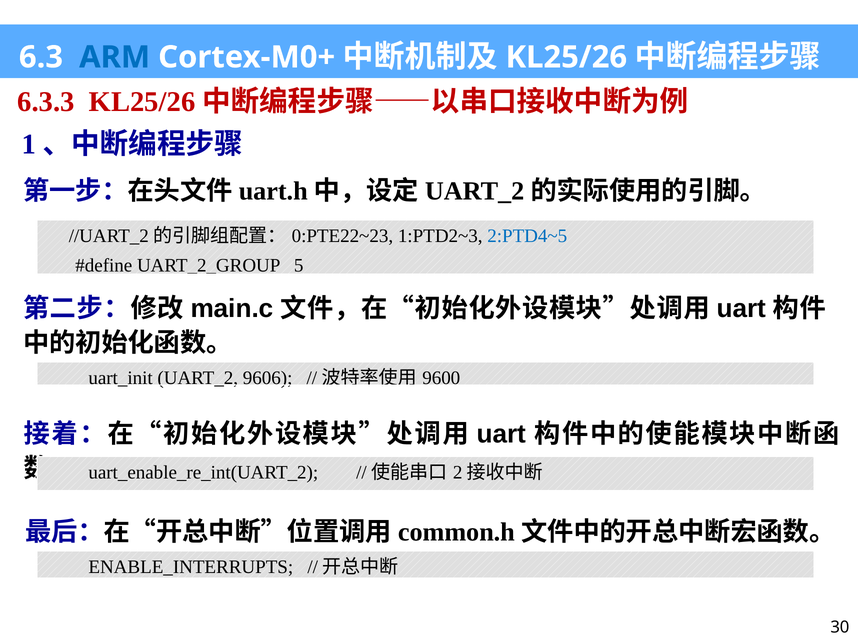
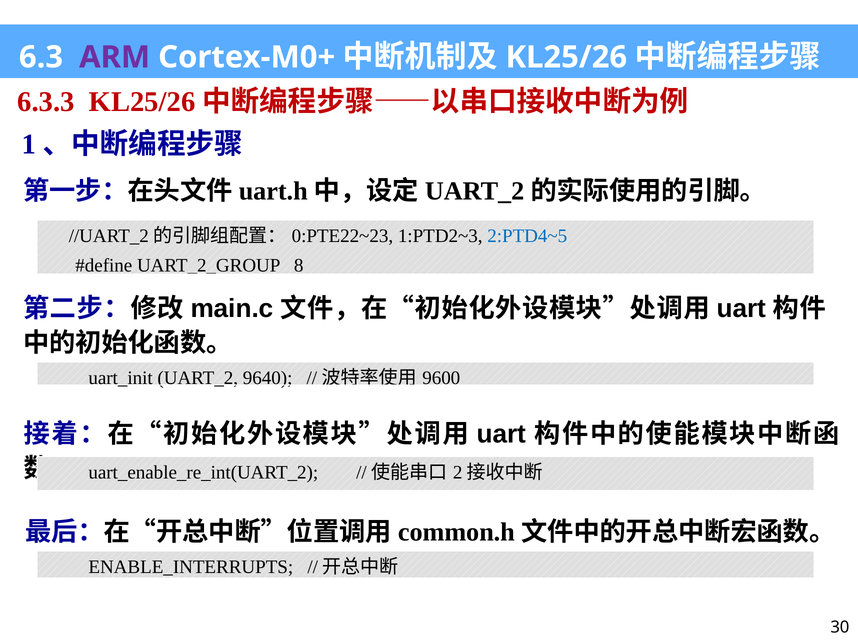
ARM colour: blue -> purple
5: 5 -> 8
9606: 9606 -> 9640
